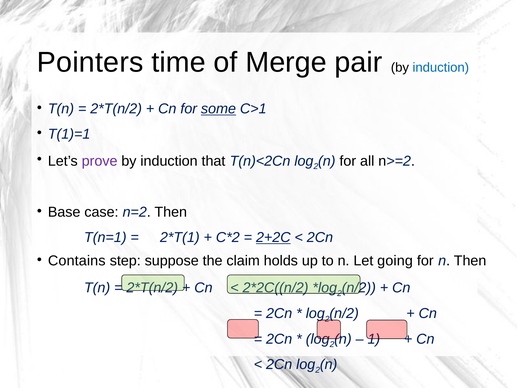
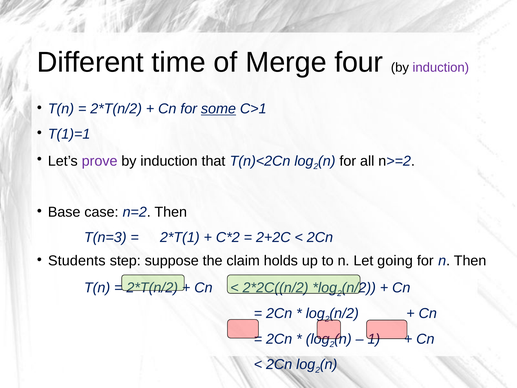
Pointers: Pointers -> Different
pair: pair -> four
induction at (441, 68) colour: blue -> purple
T(n=1: T(n=1 -> T(n=3
2+2C underline: present -> none
Contains: Contains -> Students
